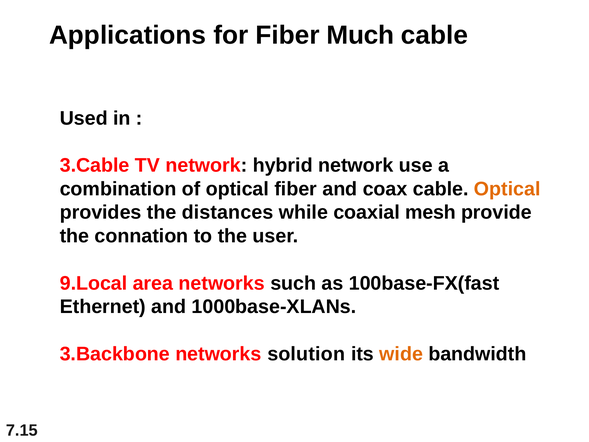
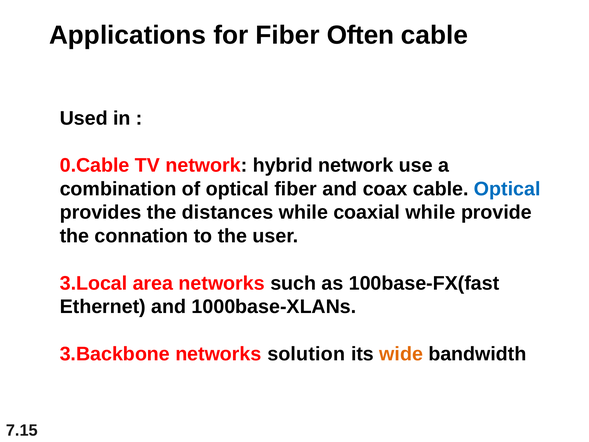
Much: Much -> Often
3.Cable: 3.Cable -> 0.Cable
Optical at (507, 189) colour: orange -> blue
coaxial mesh: mesh -> while
9.Local: 9.Local -> 3.Local
